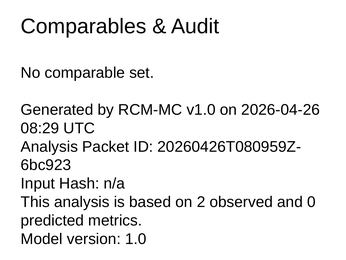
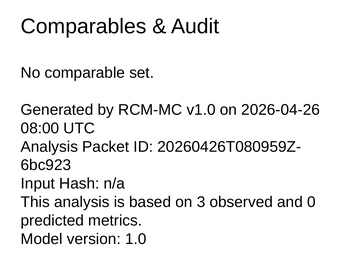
08:29: 08:29 -> 08:00
2: 2 -> 3
